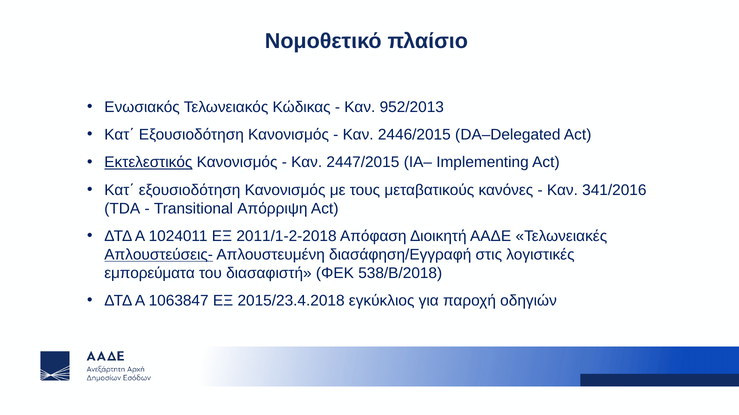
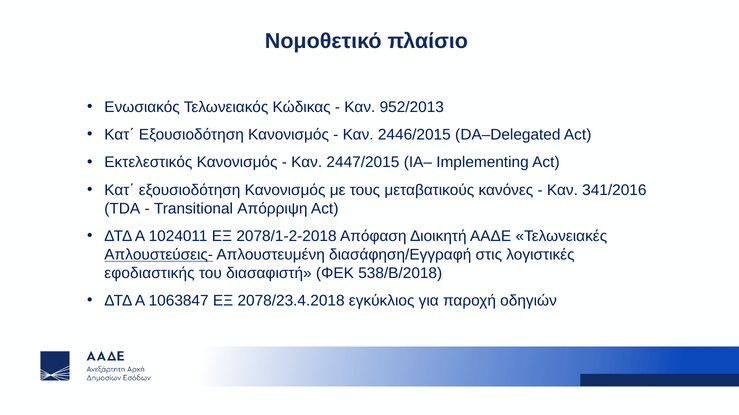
Εκτελεστικός underline: present -> none
2011/1-2-2018: 2011/1-2-2018 -> 2078/1-2-2018
εμπορεύματα: εμπορεύματα -> εφοδιαστικής
2015/23.4.2018: 2015/23.4.2018 -> 2078/23.4.2018
